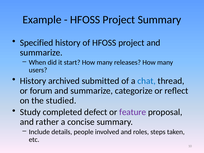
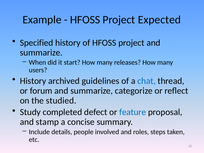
Project Summary: Summary -> Expected
submitted: submitted -> guidelines
feature colour: purple -> blue
rather: rather -> stamp
